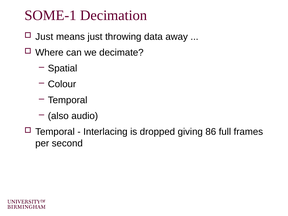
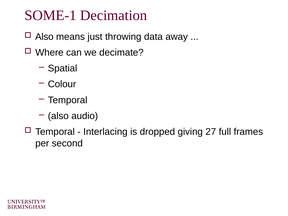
Just at (44, 37): Just -> Also
86: 86 -> 27
